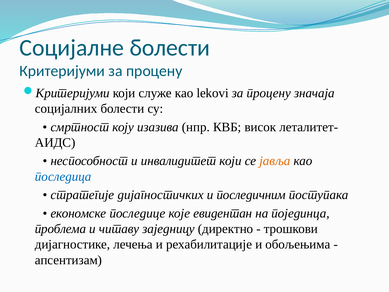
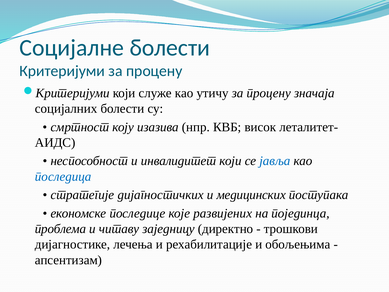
lekovi: lekovi -> утичу
јавља colour: orange -> blue
последичним: последичним -> медицинских
евидентан: евидентан -> развијених
